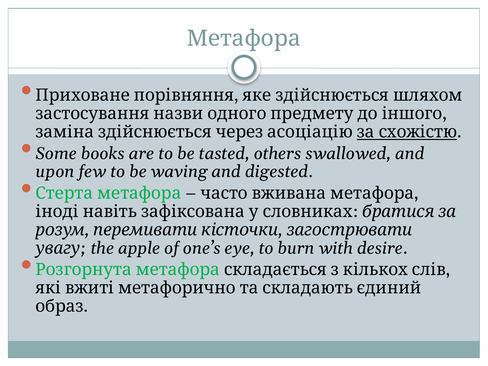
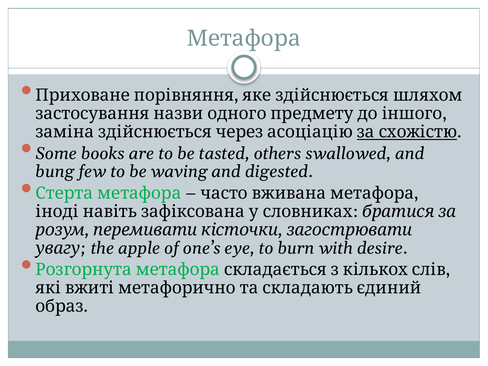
upon: upon -> bung
